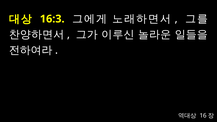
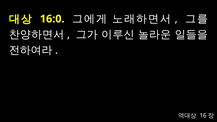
16:3: 16:3 -> 16:0
